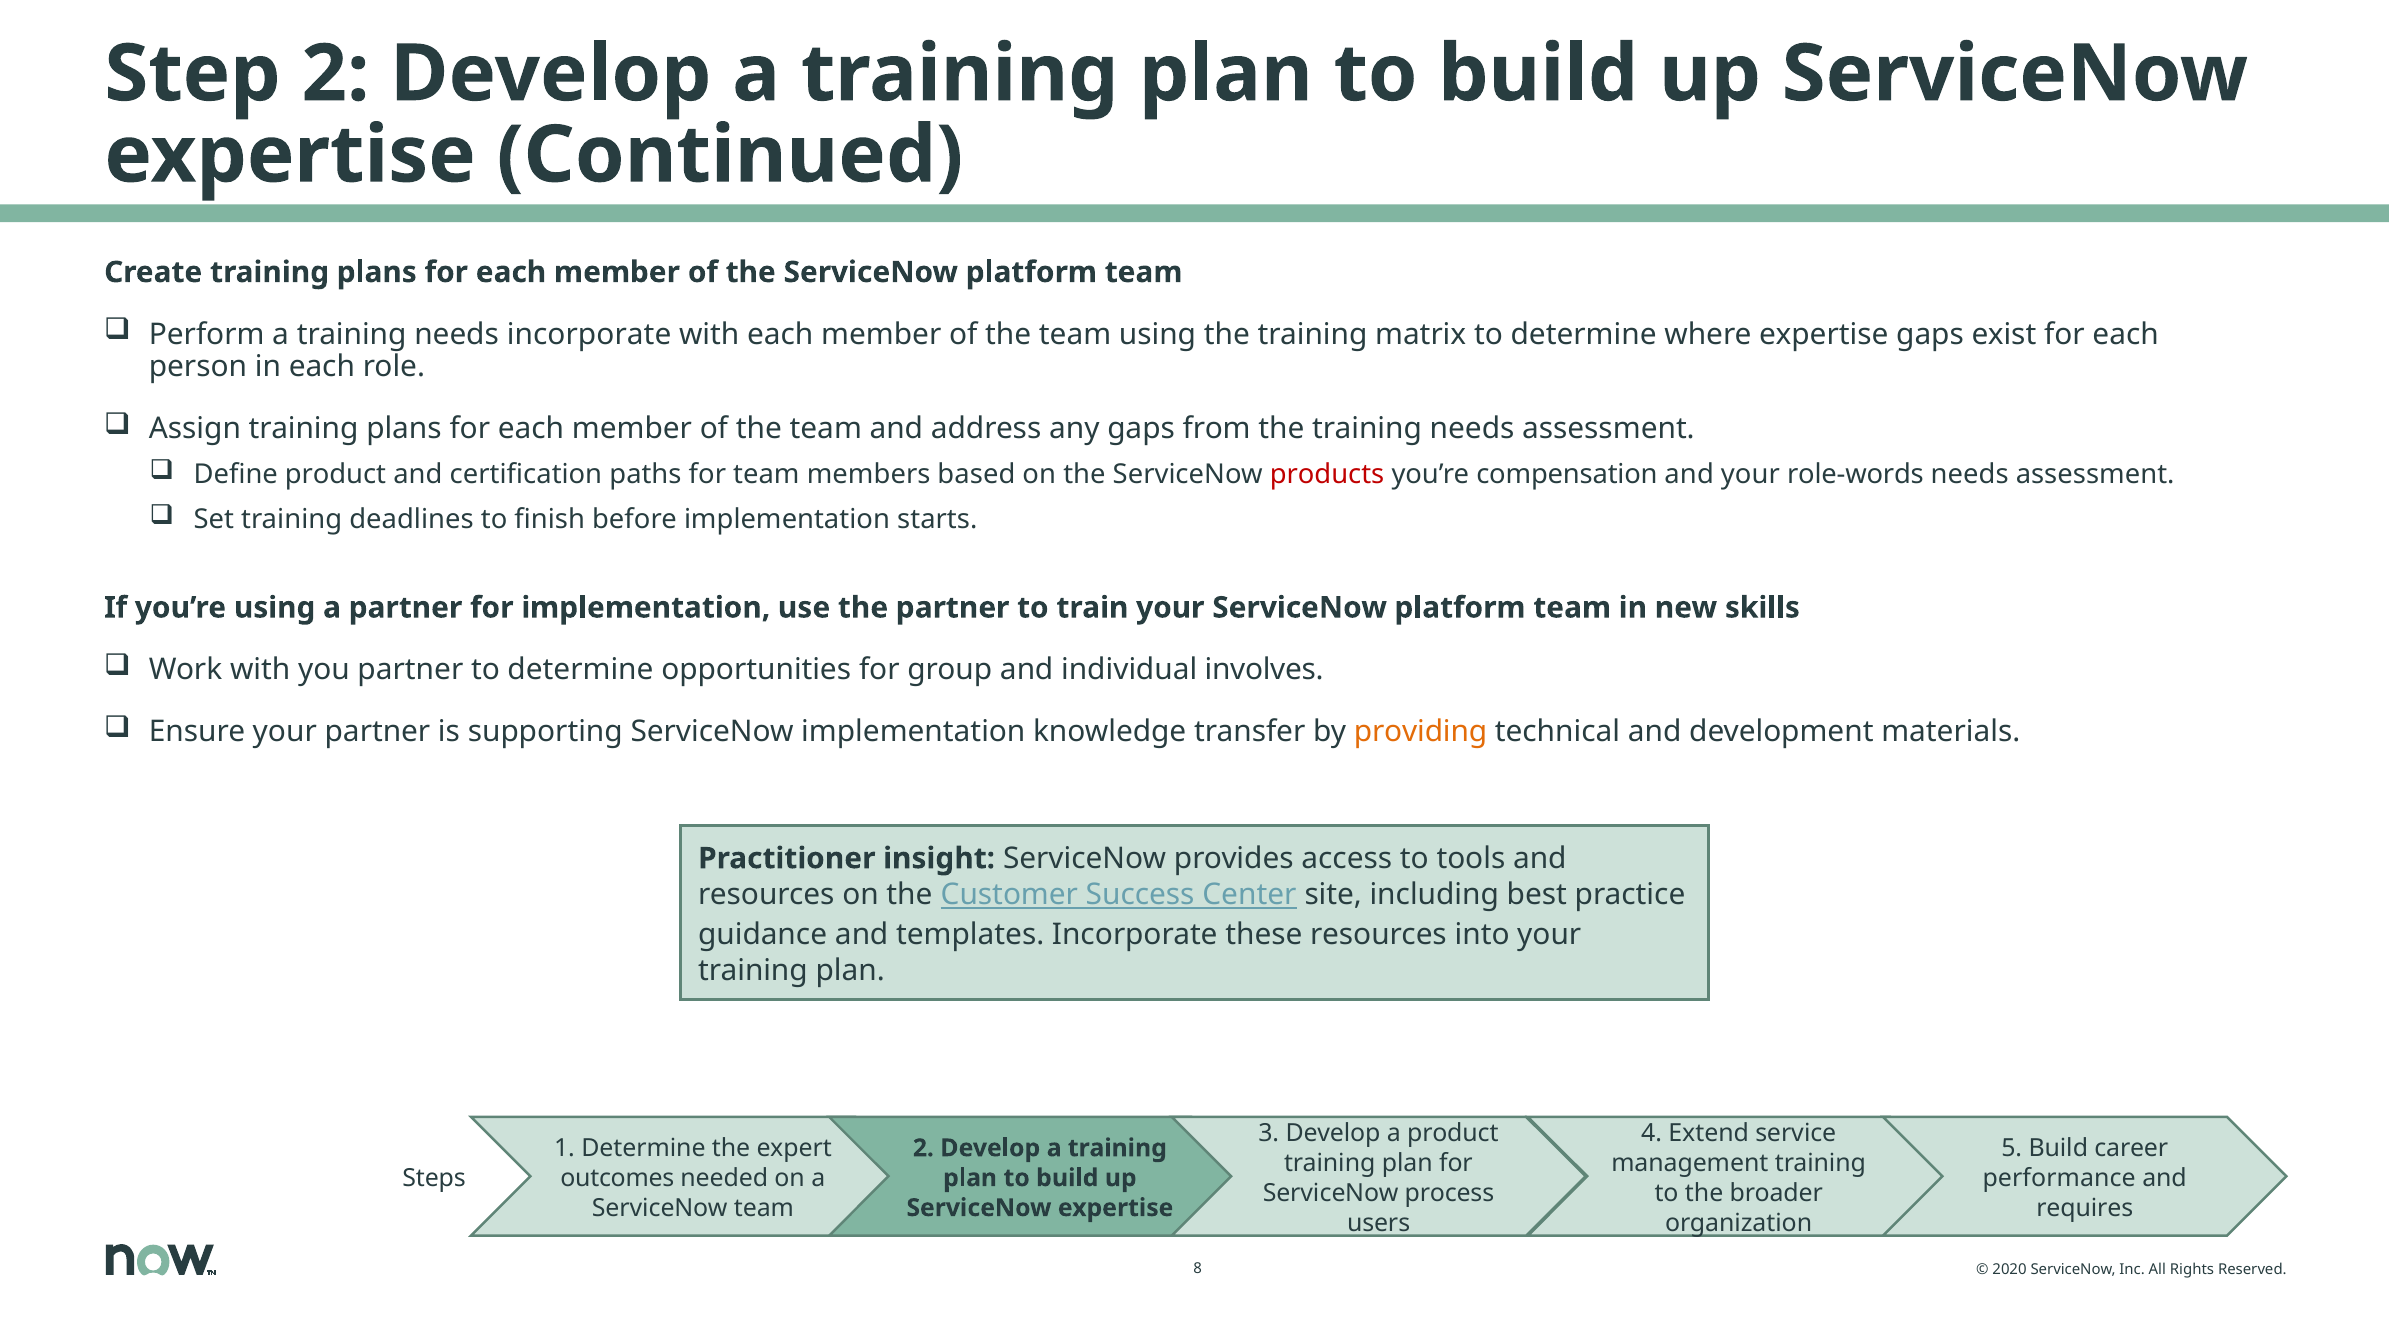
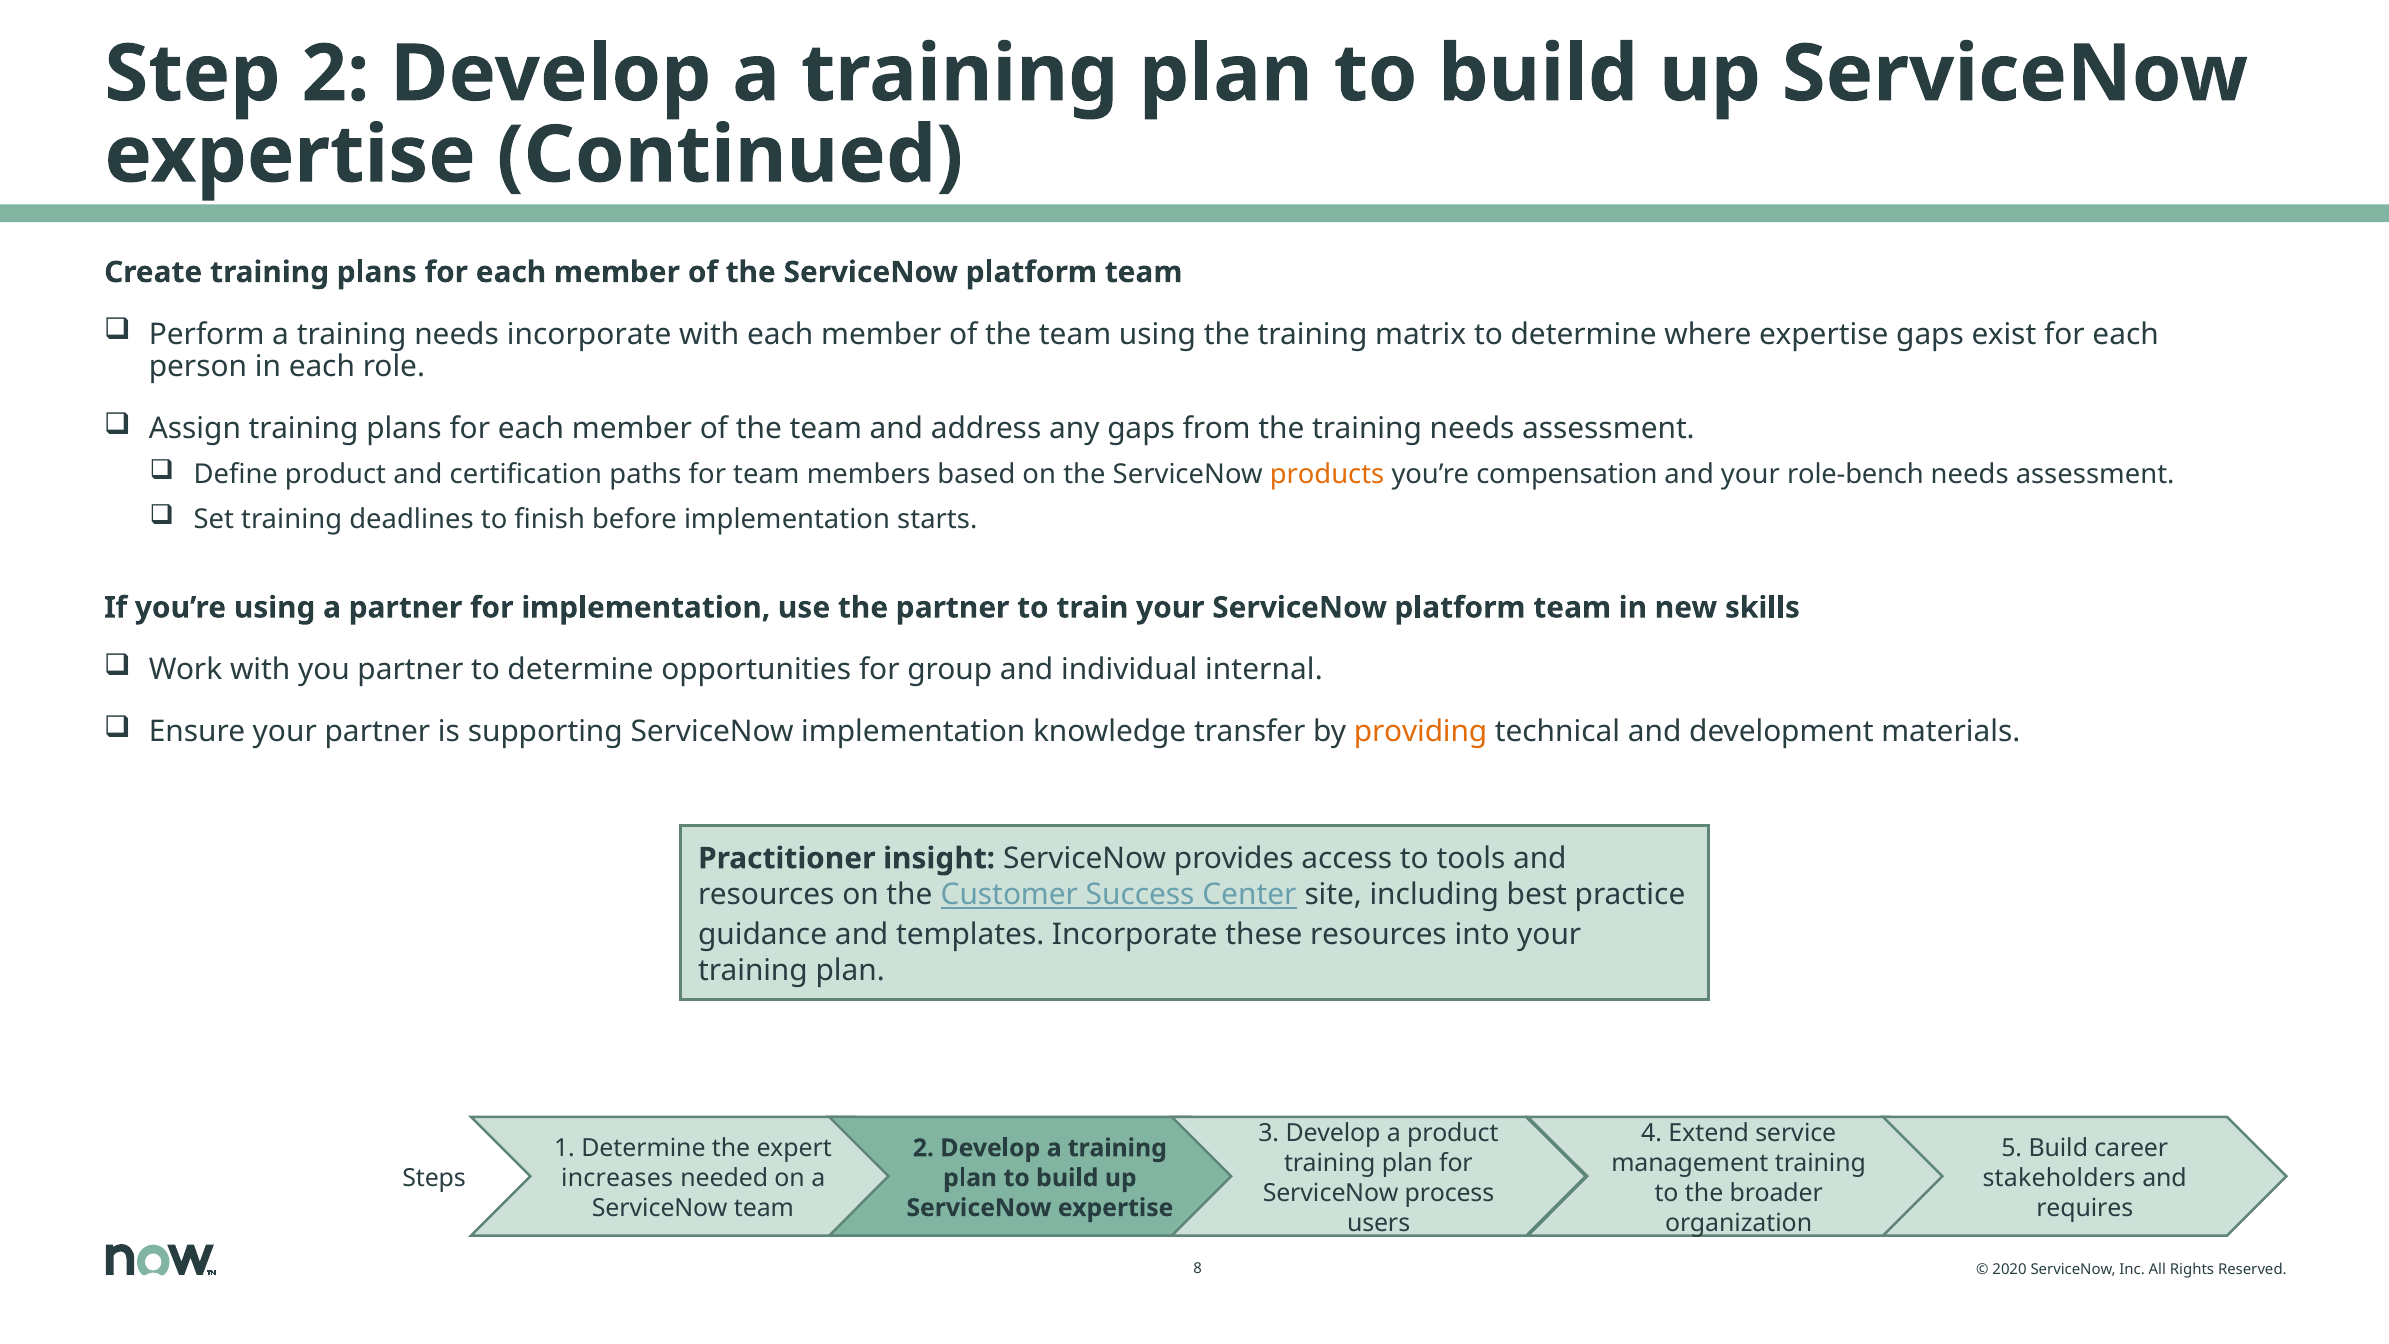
products colour: red -> orange
role-words: role-words -> role-bench
involves: involves -> internal
outcomes: outcomes -> increases
performance: performance -> stakeholders
